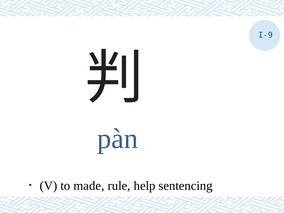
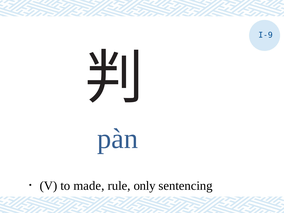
help: help -> only
